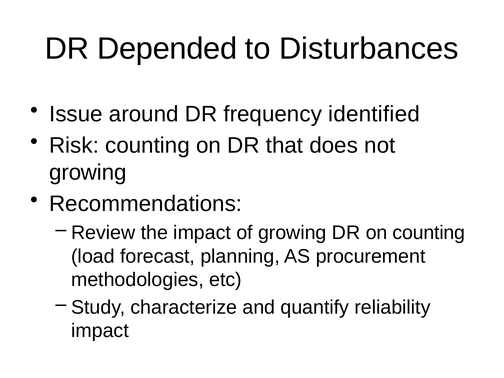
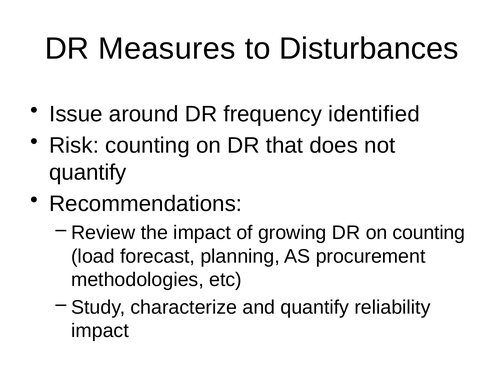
Depended: Depended -> Measures
growing at (88, 172): growing -> quantify
